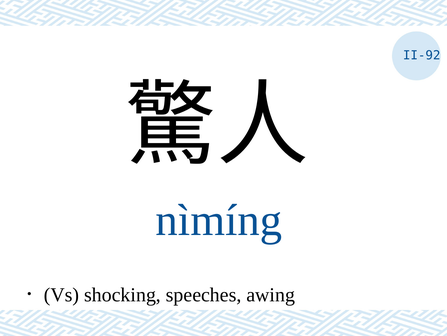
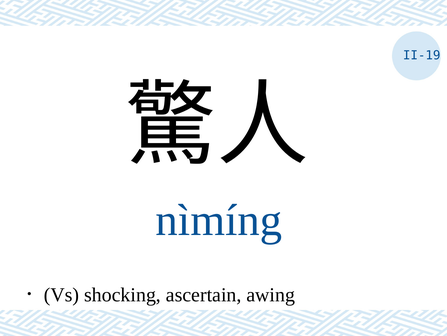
II-92: II-92 -> II-19
speeches: speeches -> ascertain
